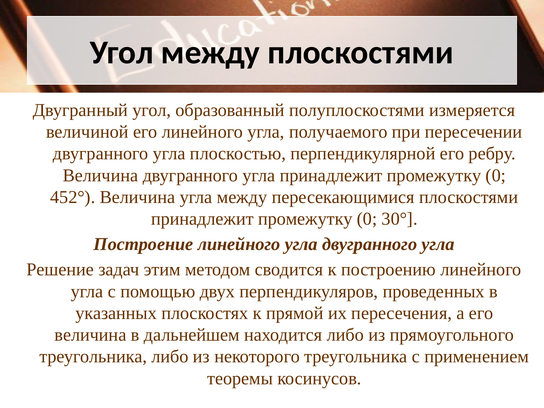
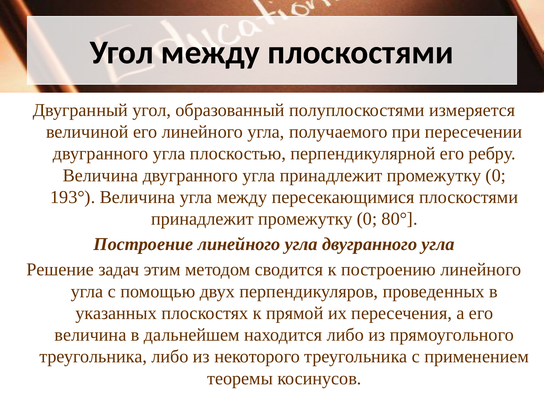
452°: 452° -> 193°
30°: 30° -> 80°
